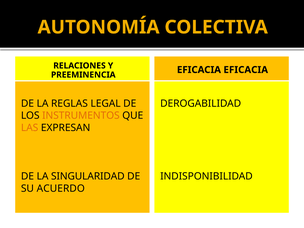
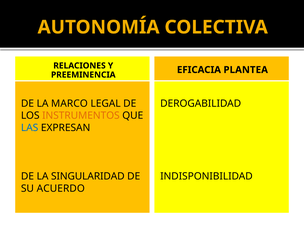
EFICACIA EFICACIA: EFICACIA -> PLANTEA
REGLAS: REGLAS -> MARCO
LAS colour: orange -> blue
